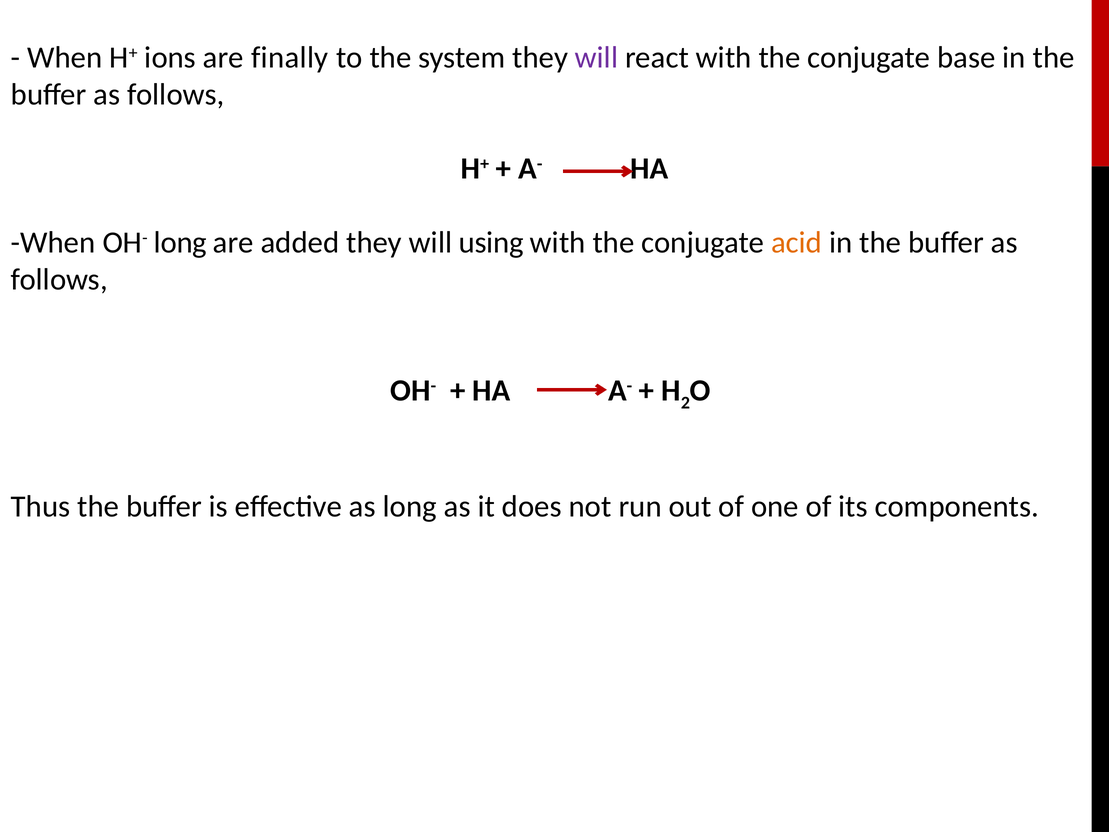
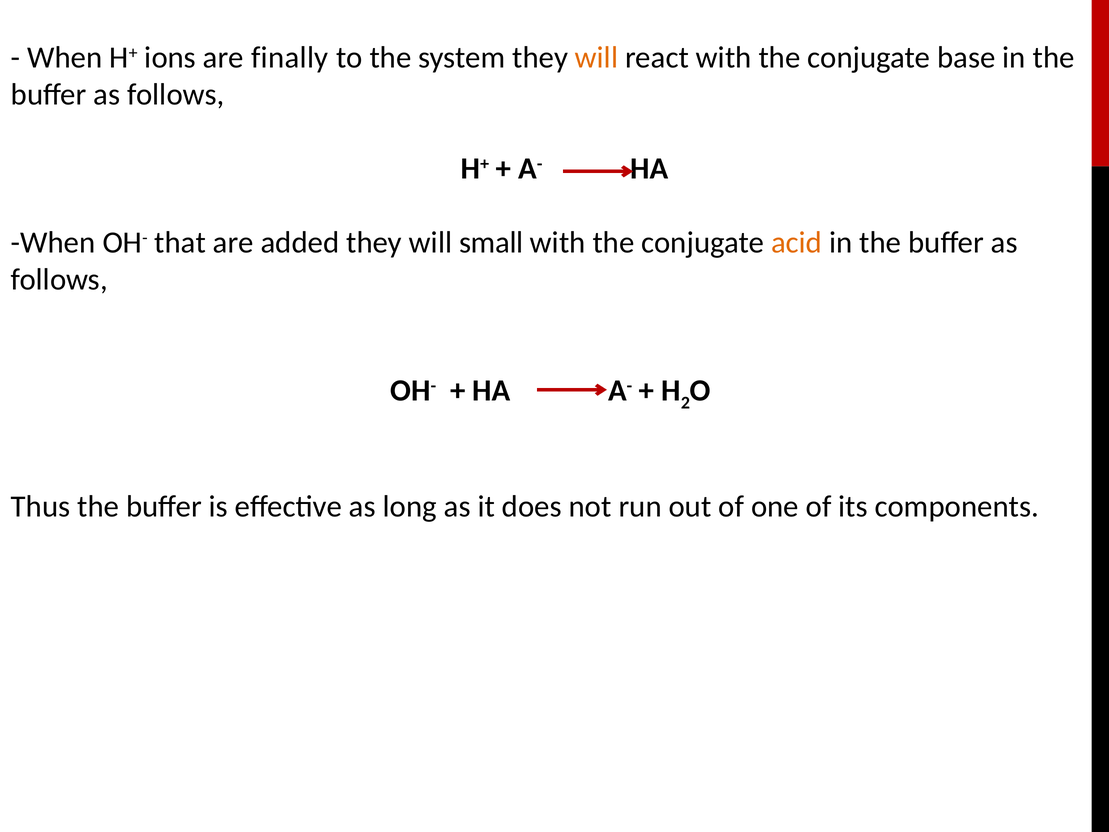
will at (596, 58) colour: purple -> orange
OH- long: long -> that
using: using -> small
